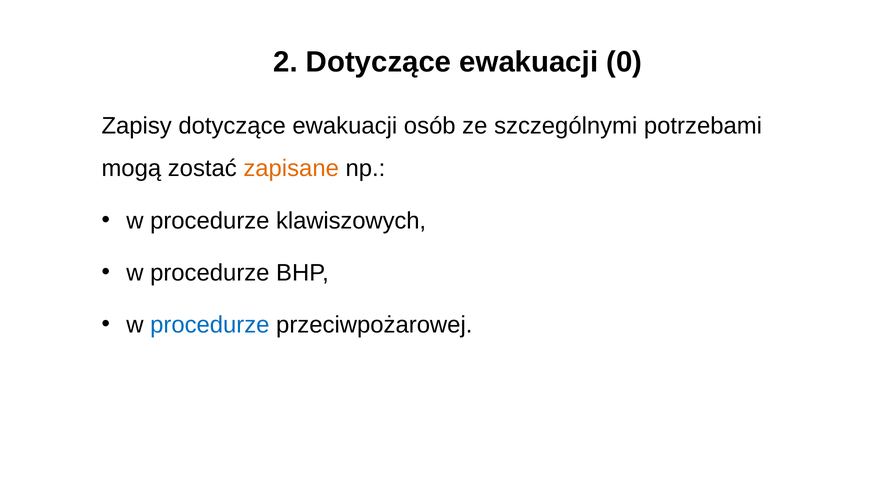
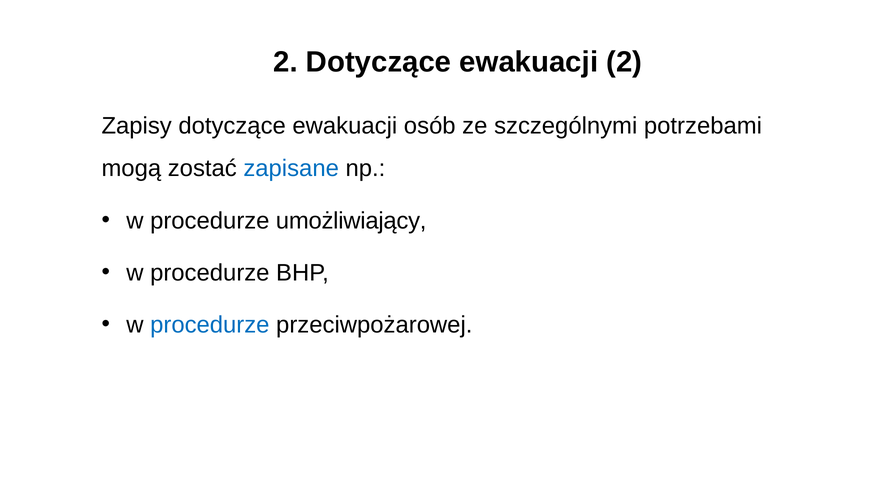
ewakuacji 0: 0 -> 2
zapisane colour: orange -> blue
klawiszowych: klawiszowych -> umożliwiający
